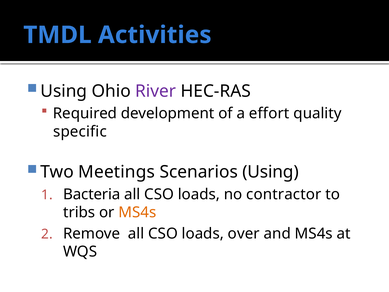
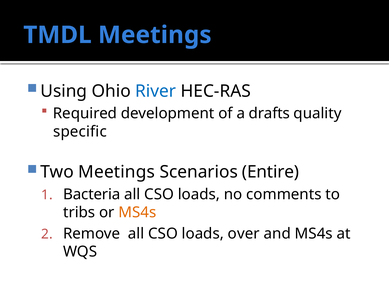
TMDL Activities: Activities -> Meetings
River colour: purple -> blue
effort: effort -> drafts
Scenarios Using: Using -> Entire
contractor: contractor -> comments
